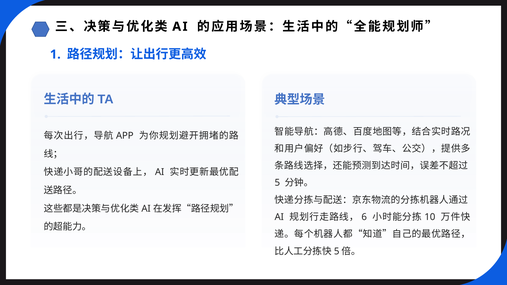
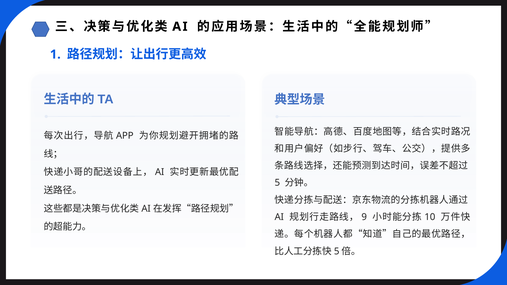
6: 6 -> 9
